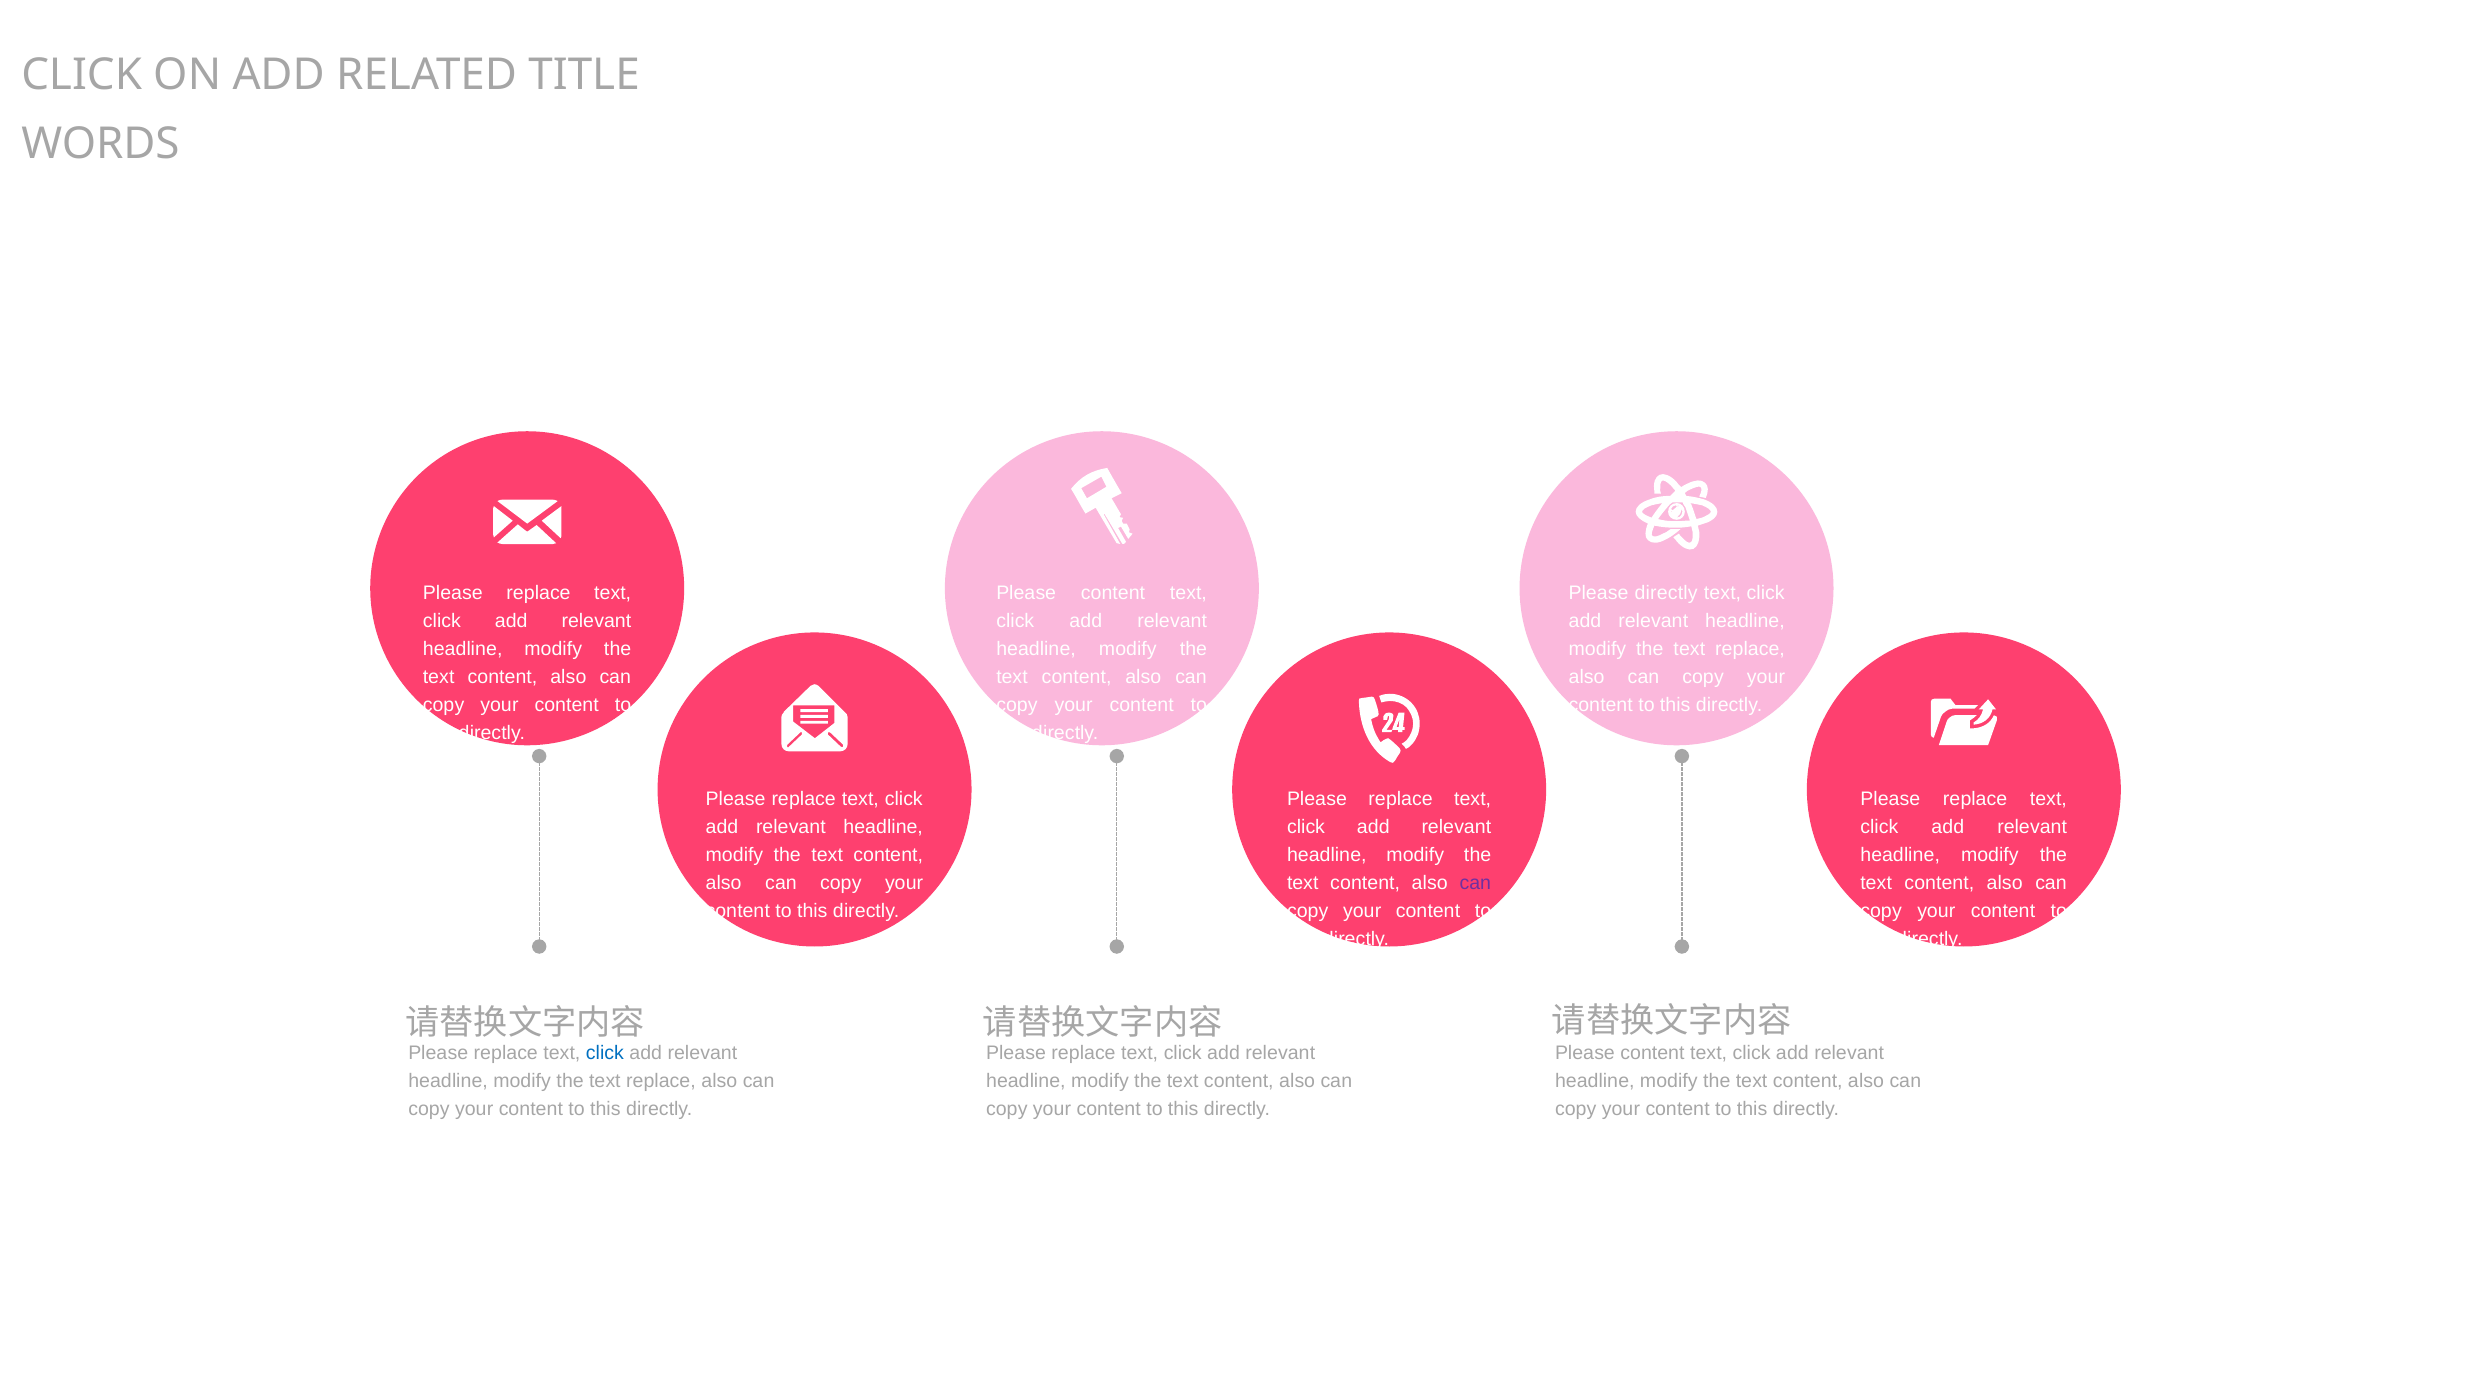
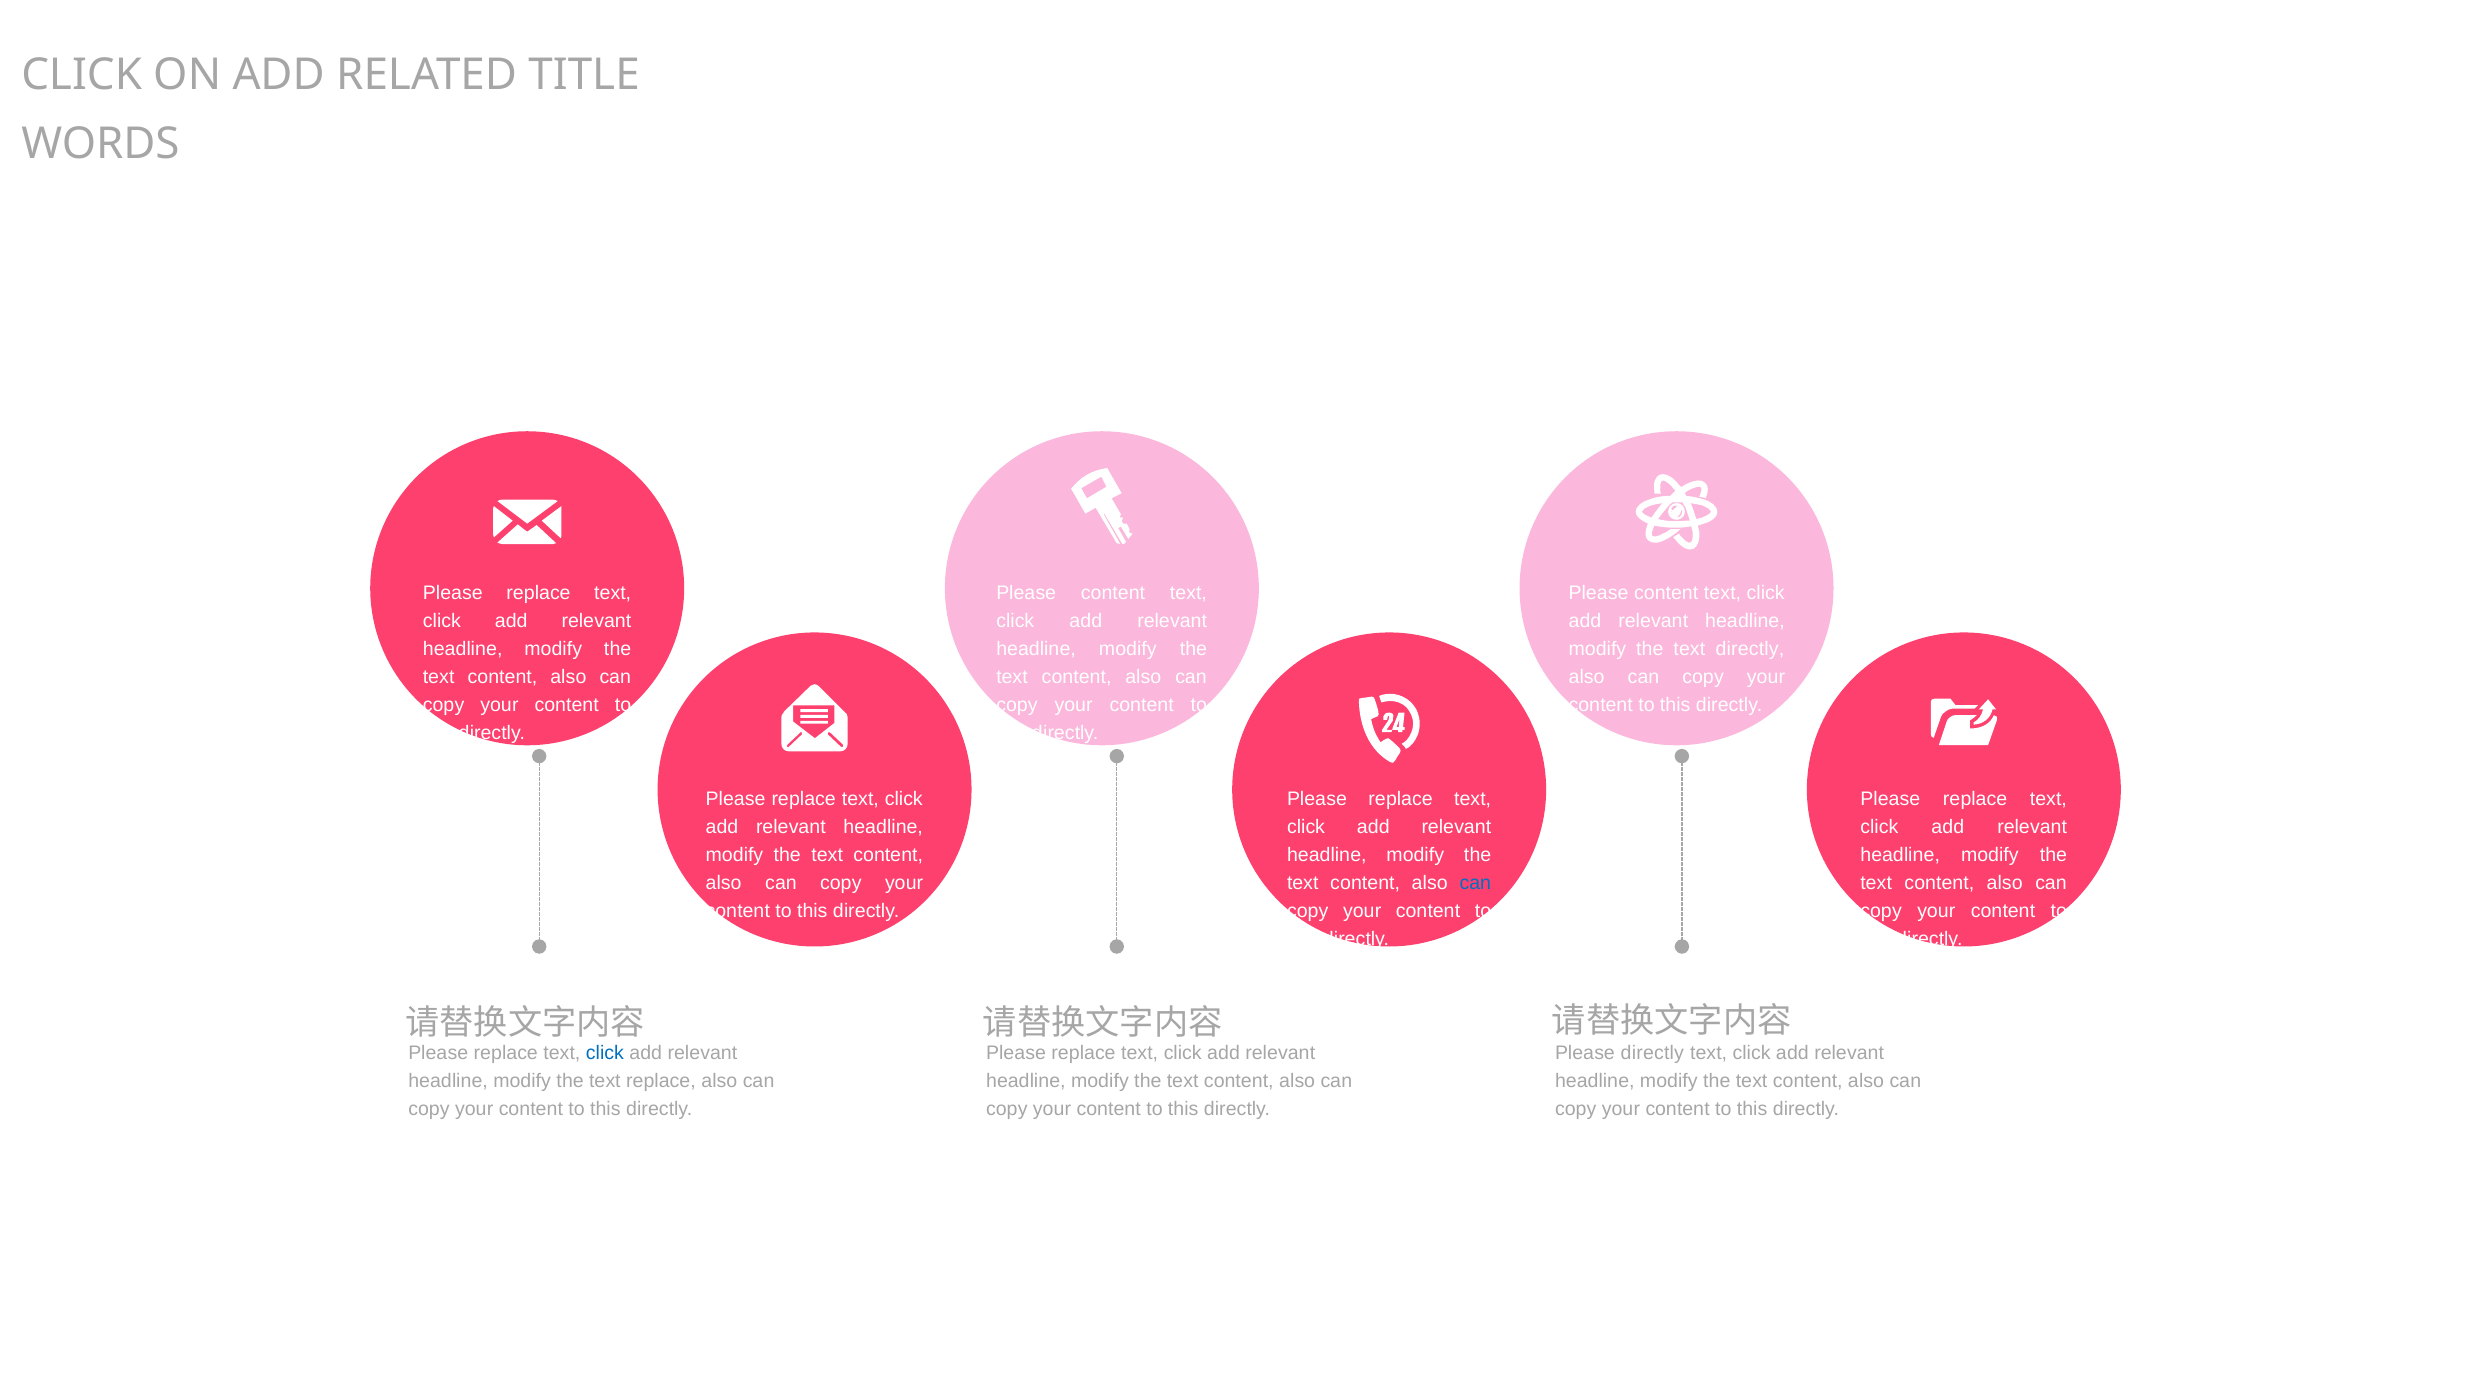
directly at (1666, 593): directly -> content
replace at (1750, 649): replace -> directly
can at (1475, 883) colour: purple -> blue
content at (1652, 1053): content -> directly
